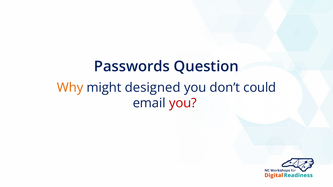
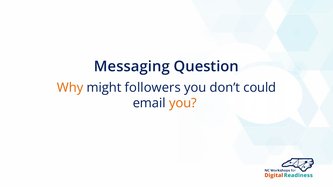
Passwords: Passwords -> Messaging
designed: designed -> followers
you at (183, 103) colour: red -> orange
